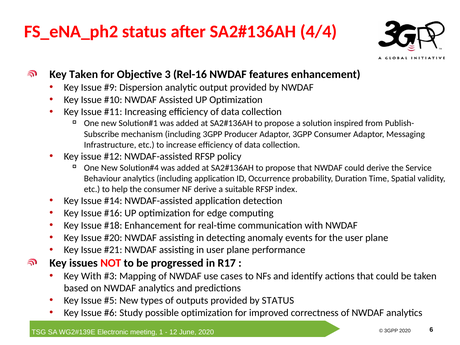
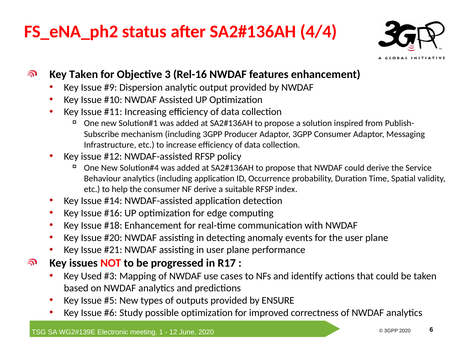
Key With: With -> Used
by STATUS: STATUS -> ENSURE
